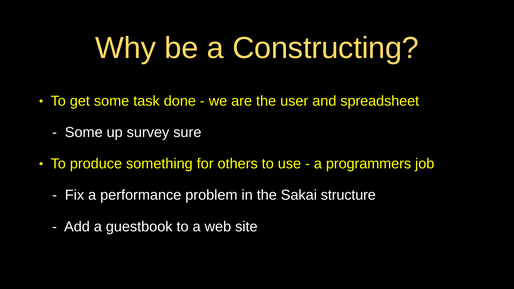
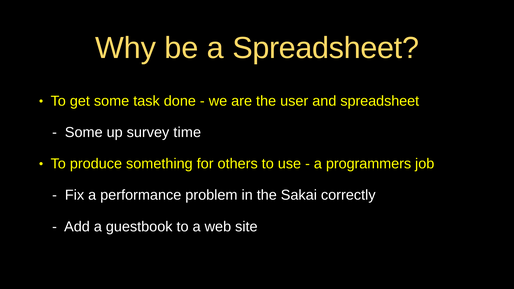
a Constructing: Constructing -> Spreadsheet
sure: sure -> time
structure: structure -> correctly
